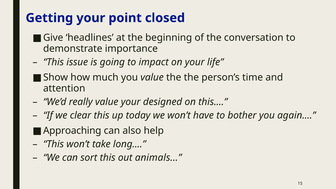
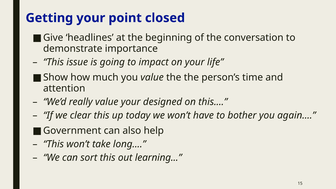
Approaching: Approaching -> Government
animals: animals -> learning
